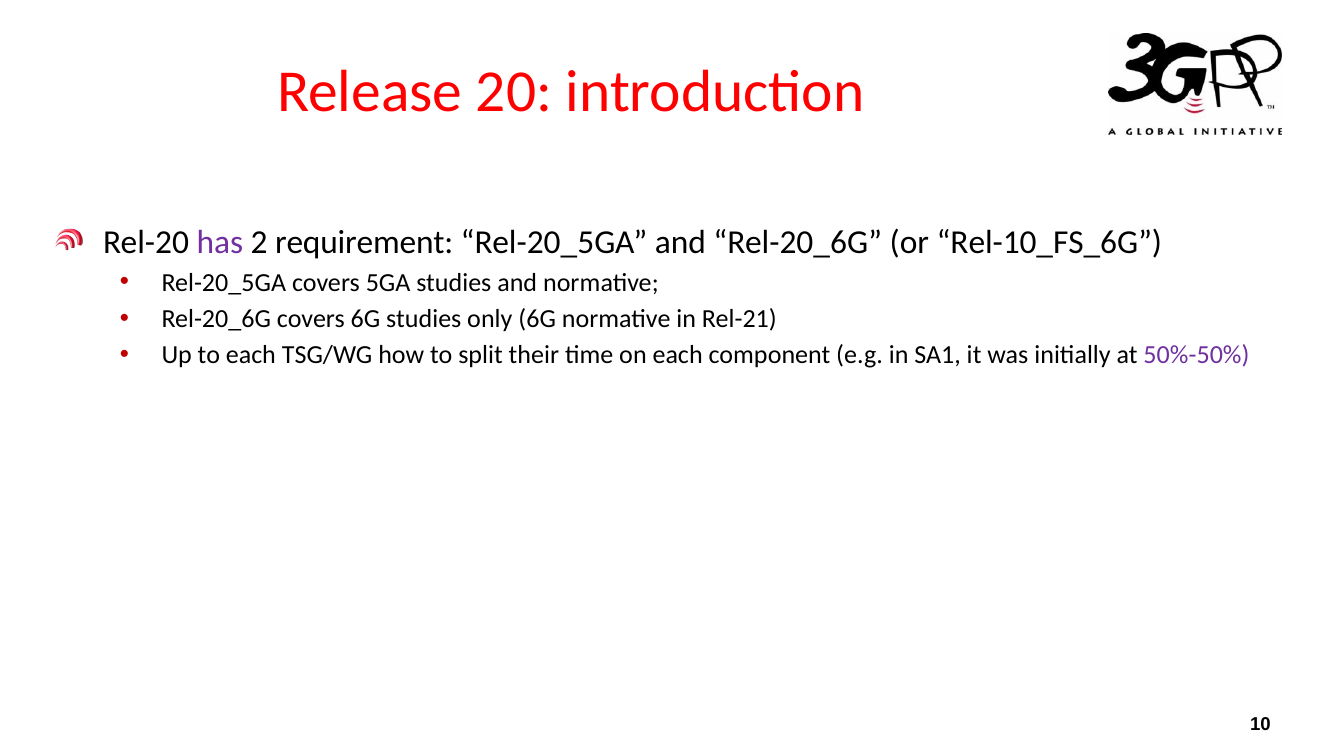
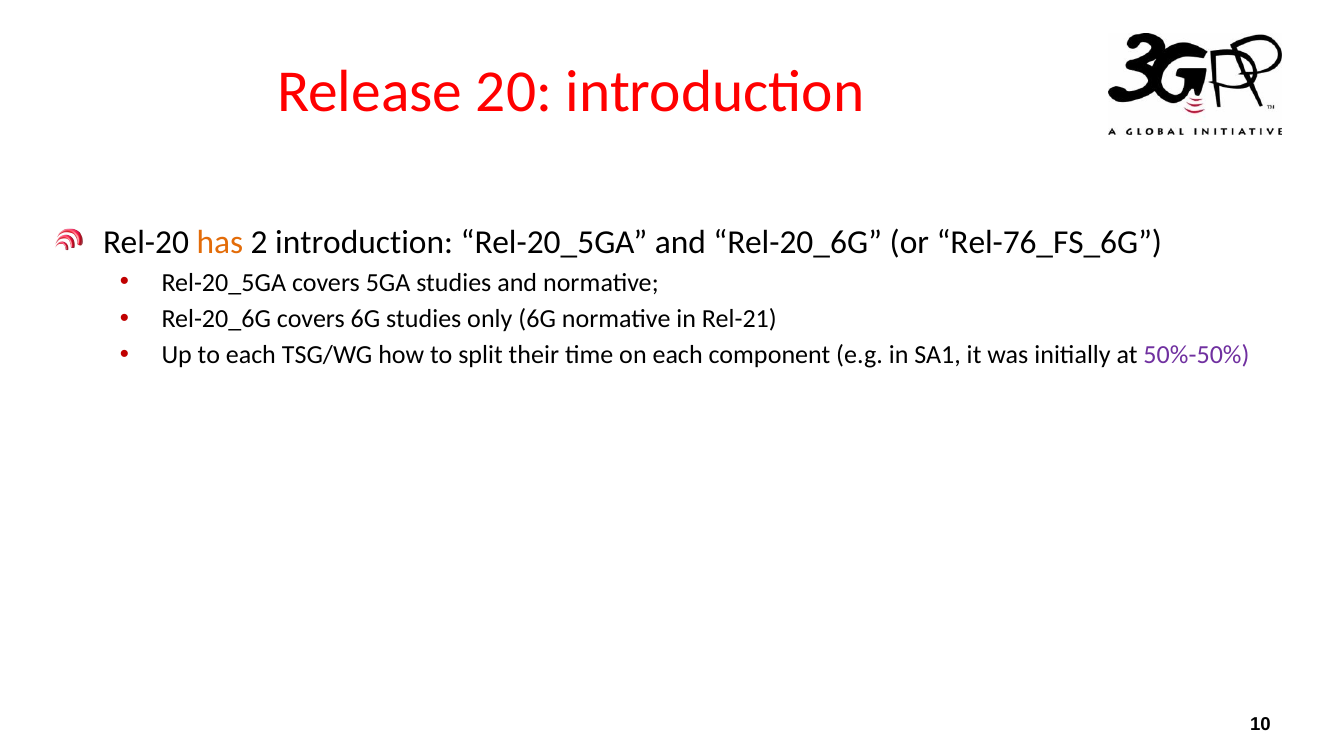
has colour: purple -> orange
2 requirement: requirement -> introduction
Rel-10_FS_6G: Rel-10_FS_6G -> Rel-76_FS_6G
